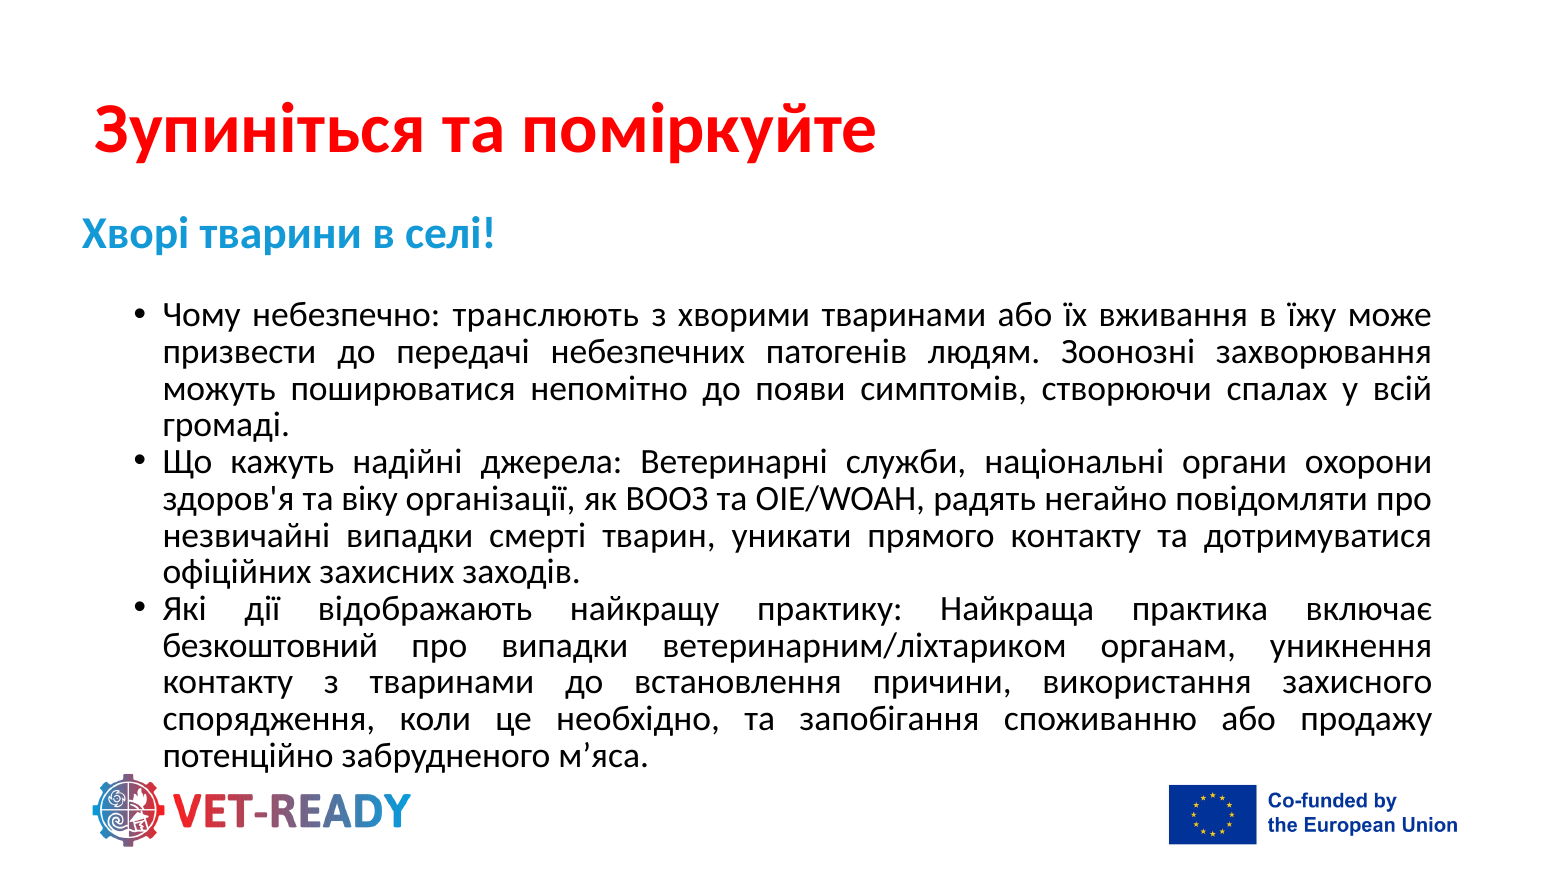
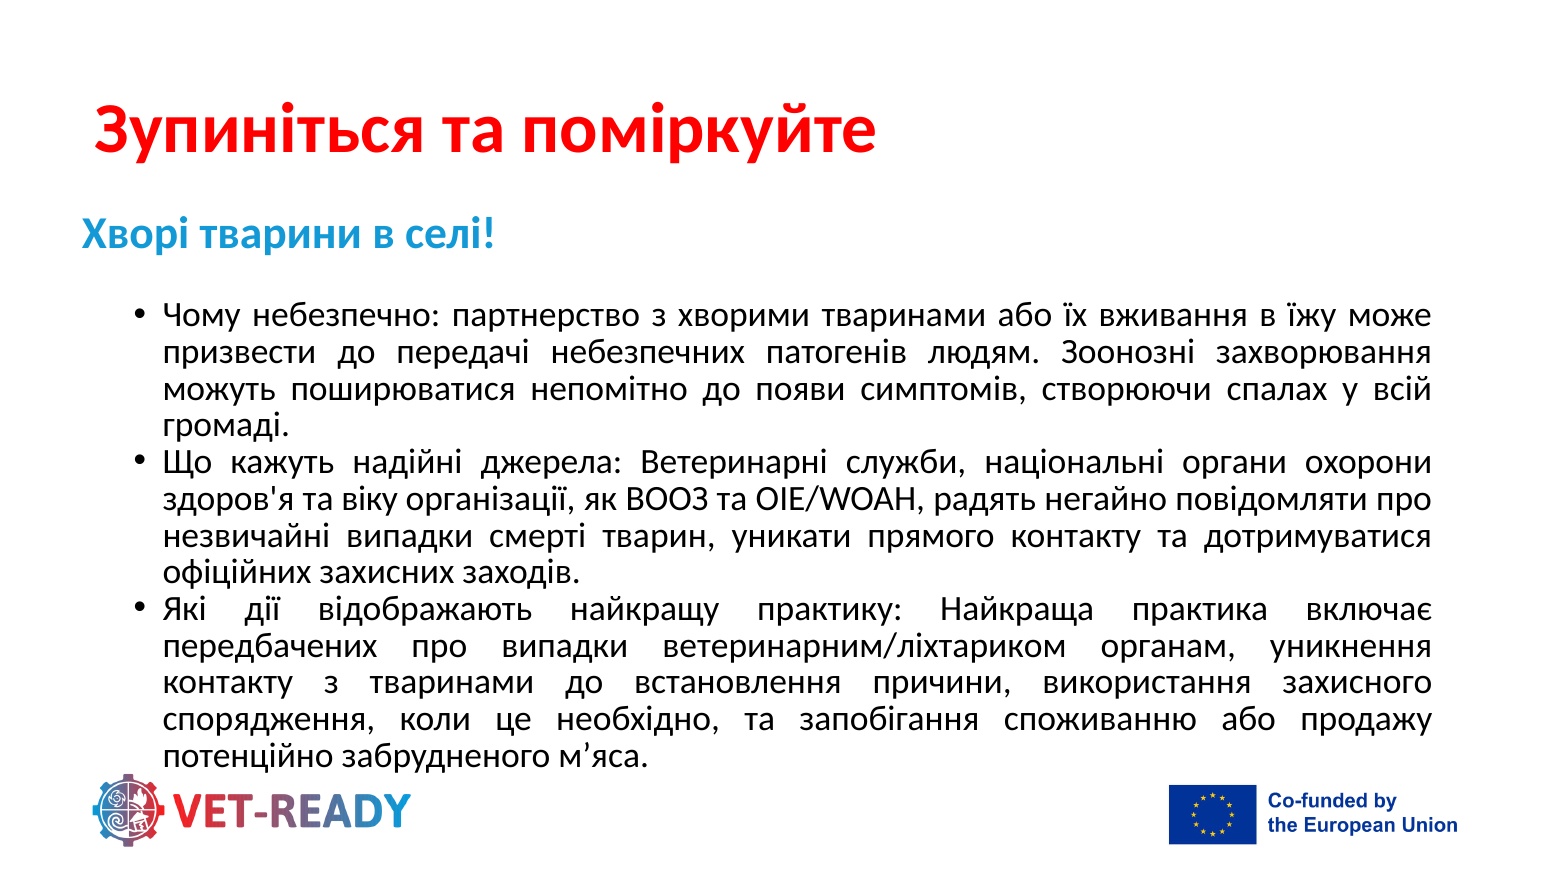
транслюють: транслюють -> партнерство
безкоштовний: безкоштовний -> передбачених
